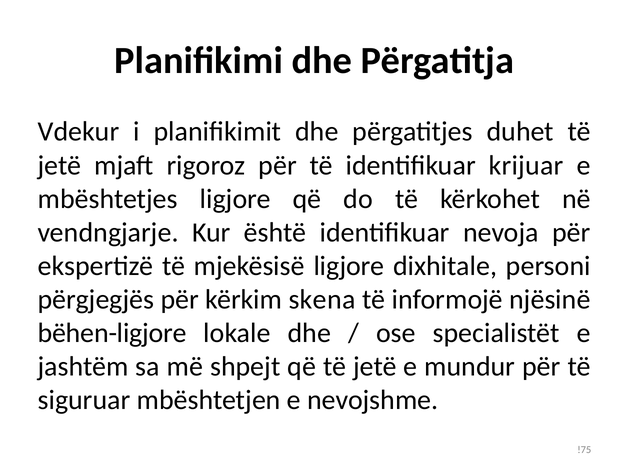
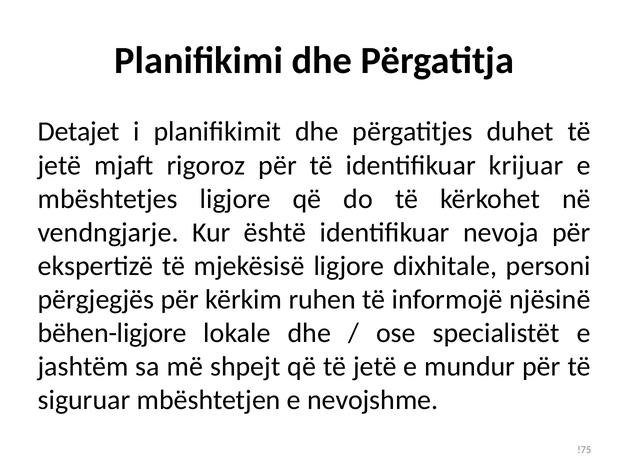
Vdekur: Vdekur -> Detajet
skena: skena -> ruhen
